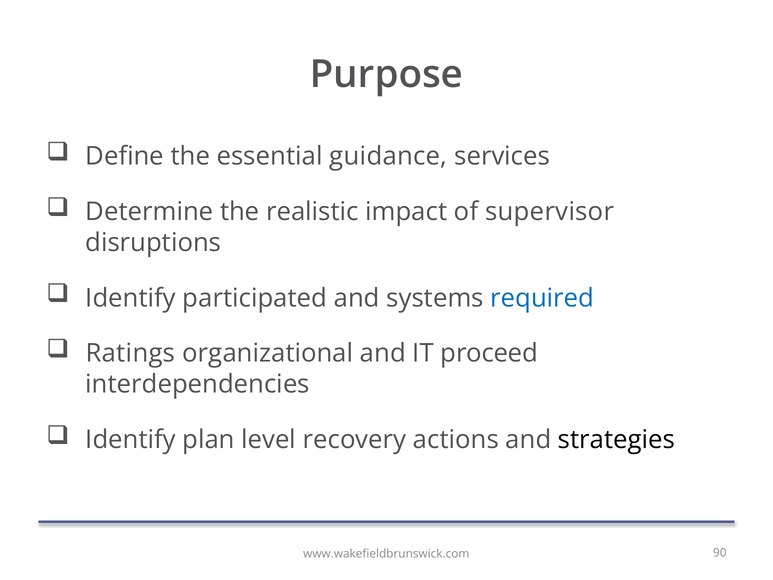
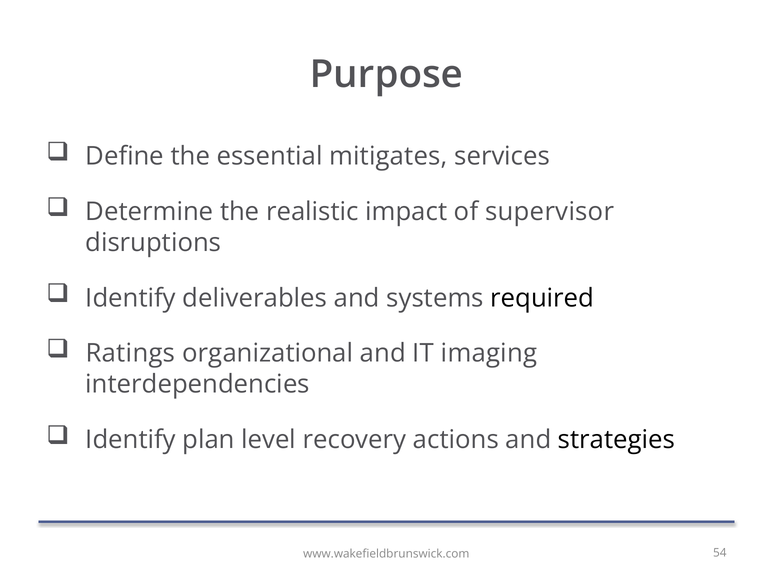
guidance: guidance -> mitigates
participated: participated -> deliverables
required colour: blue -> black
proceed: proceed -> imaging
90: 90 -> 54
